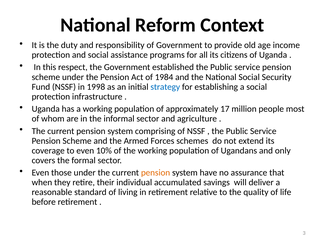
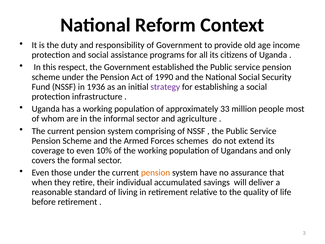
1984: 1984 -> 1990
1998: 1998 -> 1936
strategy colour: blue -> purple
17: 17 -> 33
